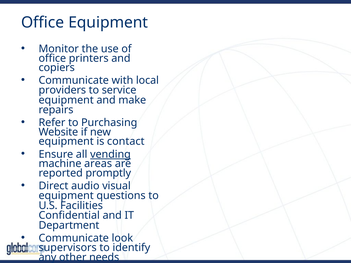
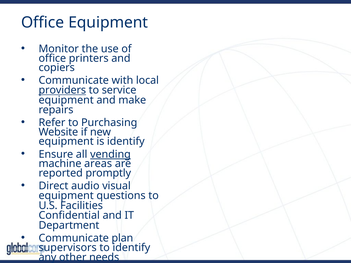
providers underline: none -> present
is contact: contact -> identify
look: look -> plan
